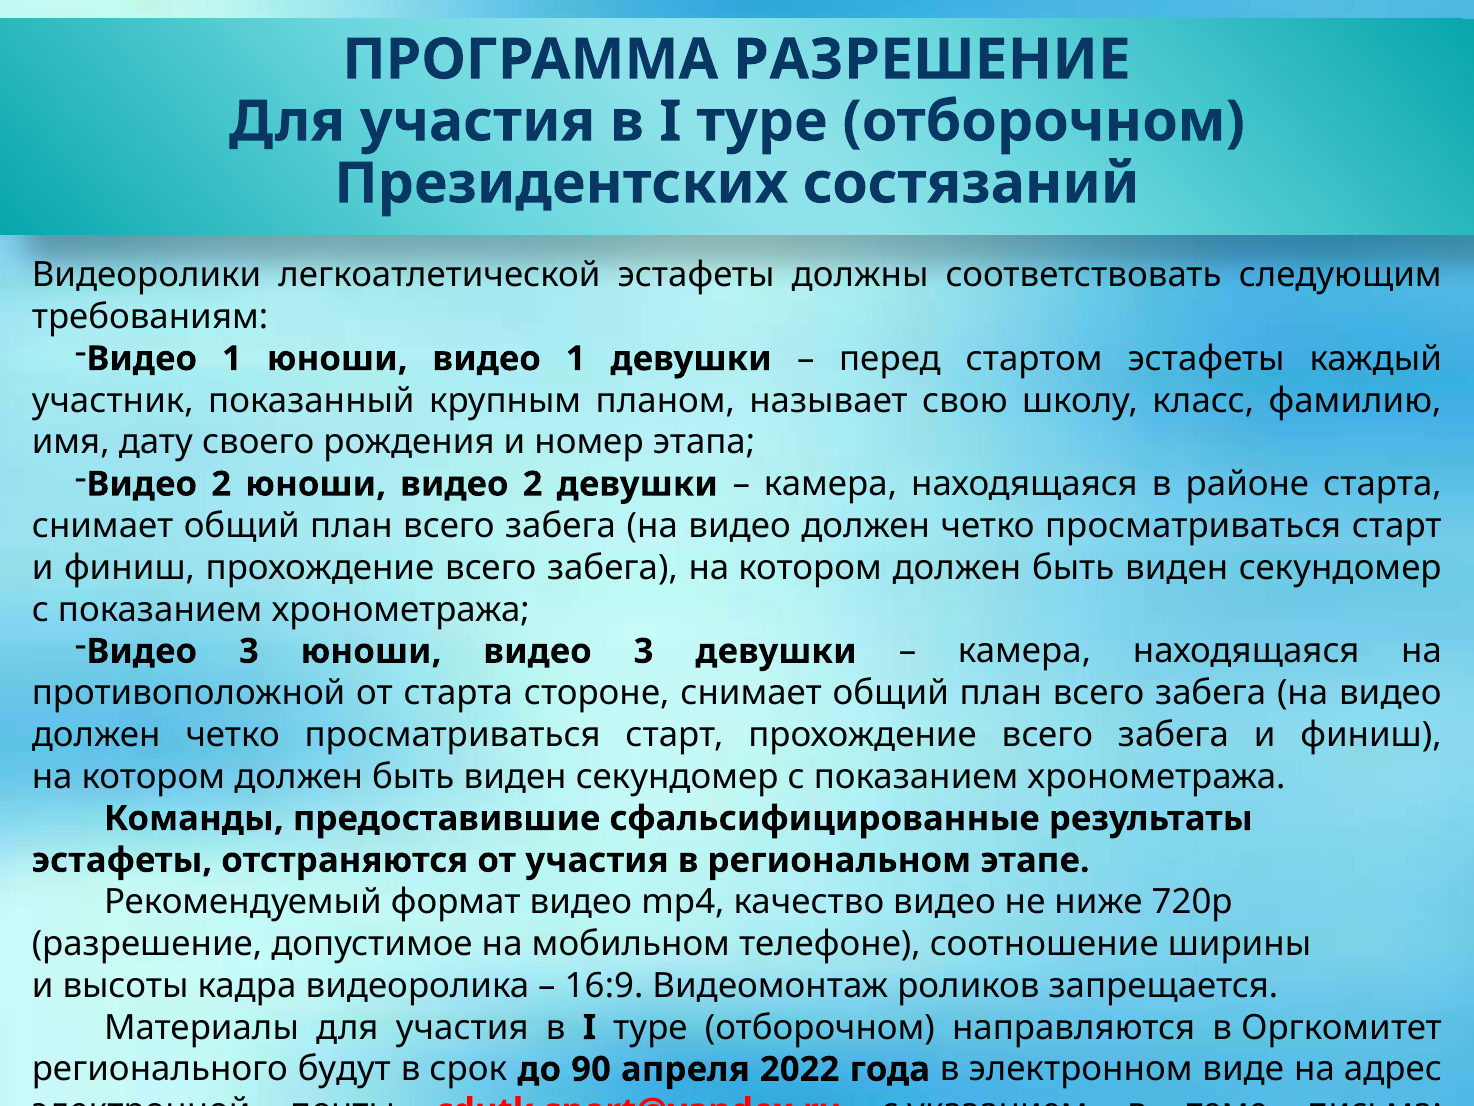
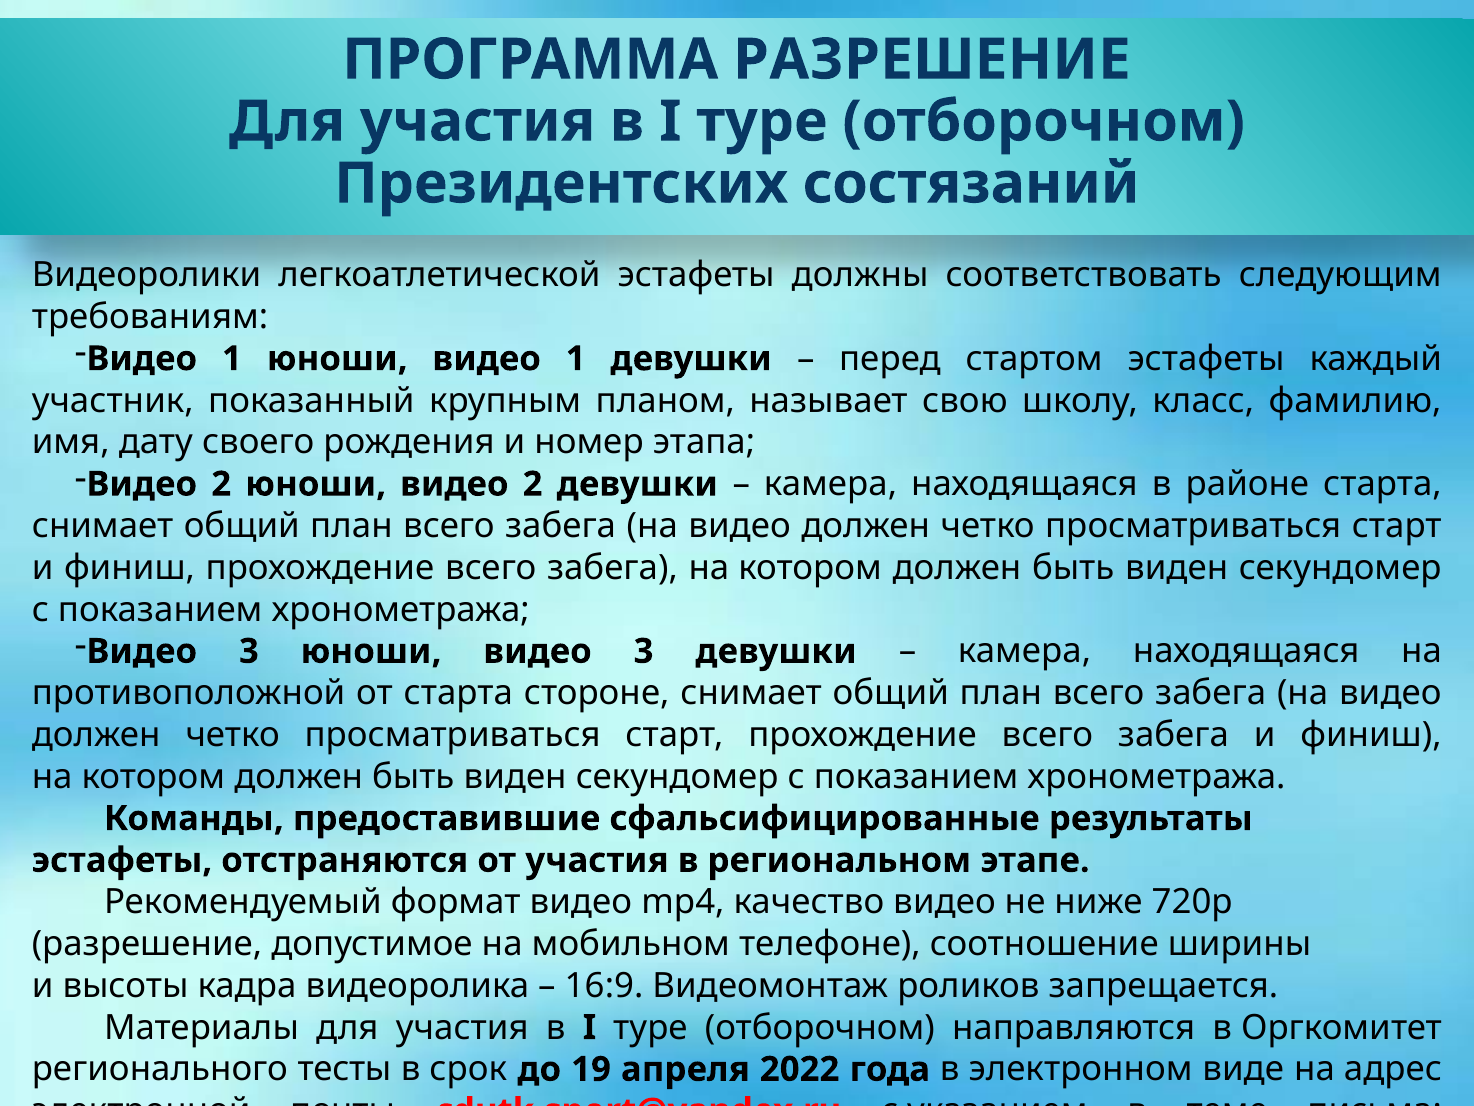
будут: будут -> тесты
90: 90 -> 19
